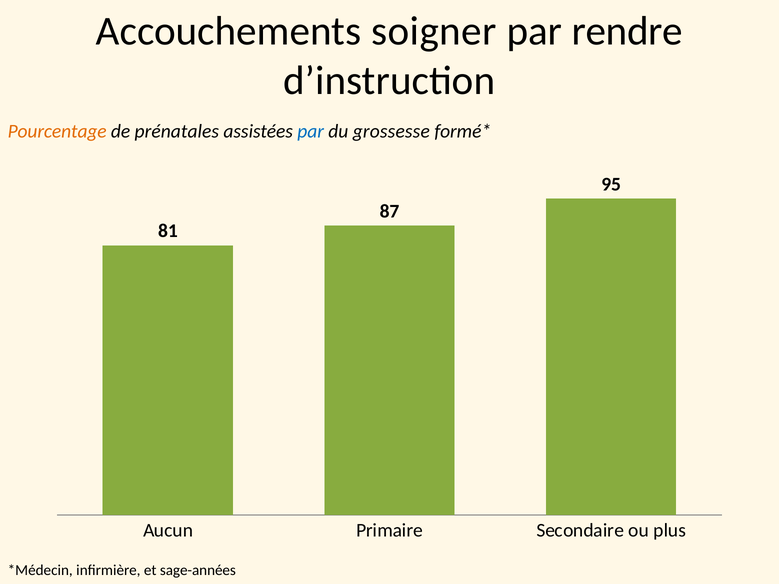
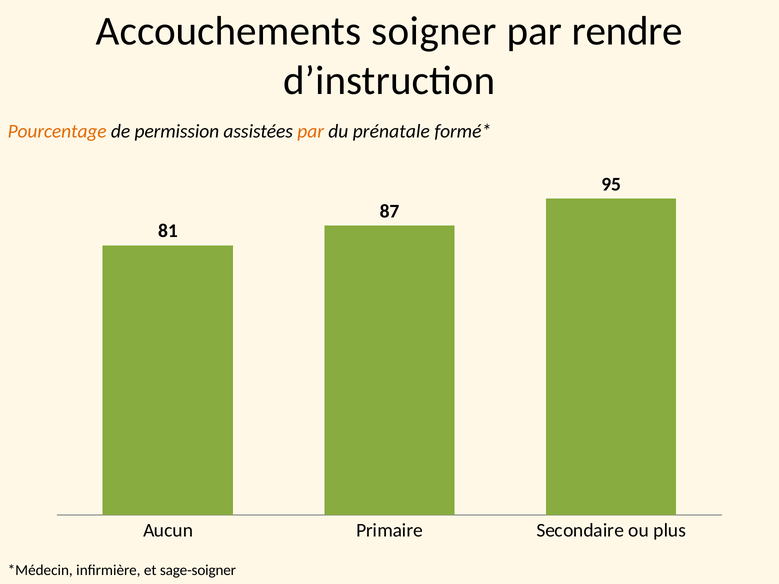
prénatales: prénatales -> permission
par at (311, 131) colour: blue -> orange
grossesse: grossesse -> prénatale
sage-années: sage-années -> sage-soigner
